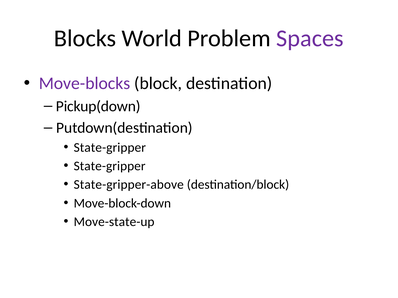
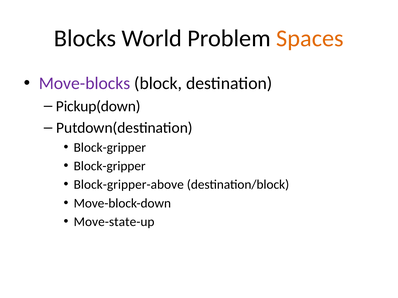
Spaces colour: purple -> orange
State-gripper at (110, 148): State-gripper -> Block-gripper
State-gripper at (110, 166): State-gripper -> Block-gripper
State-gripper-above: State-gripper-above -> Block-gripper-above
